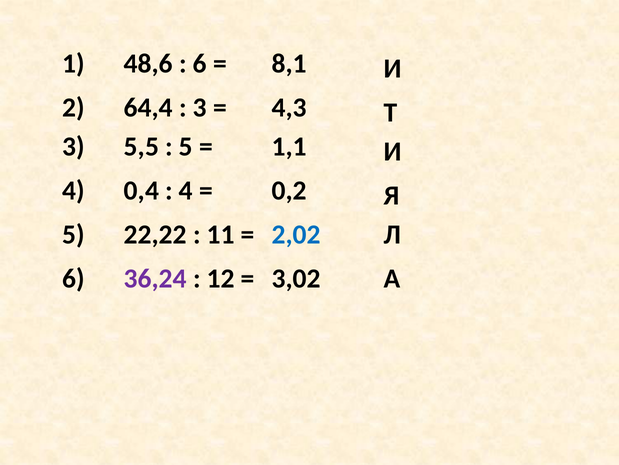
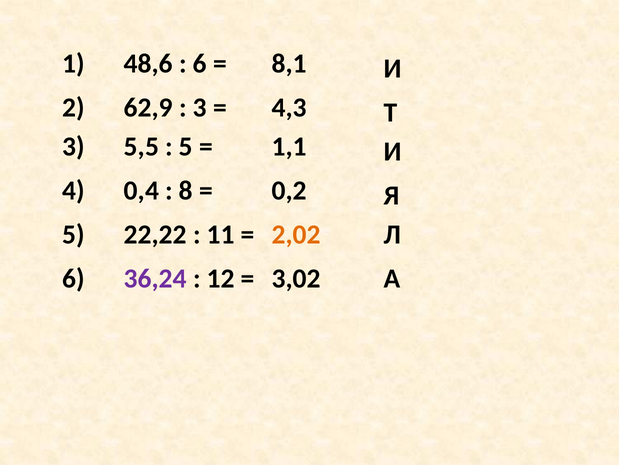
64,4: 64,4 -> 62,9
4 at (186, 190): 4 -> 8
2,02 colour: blue -> orange
